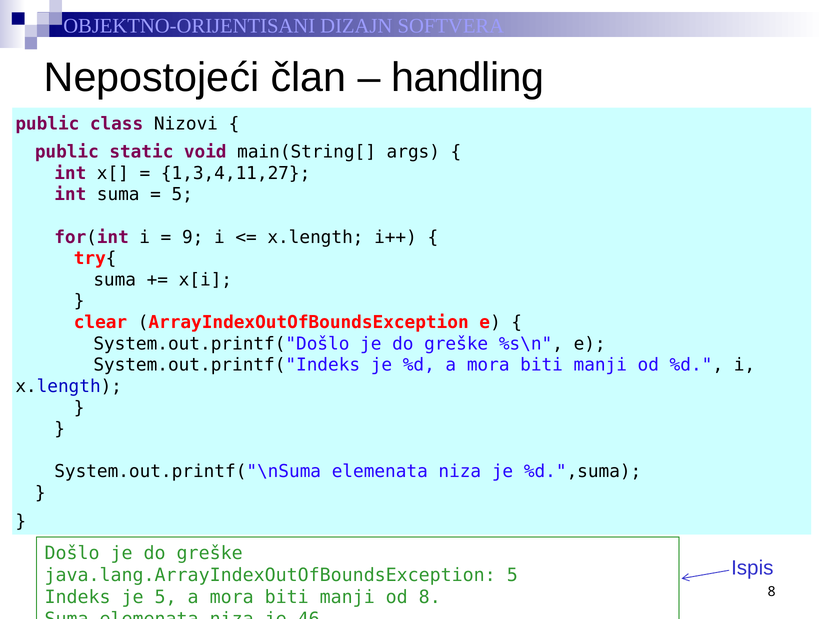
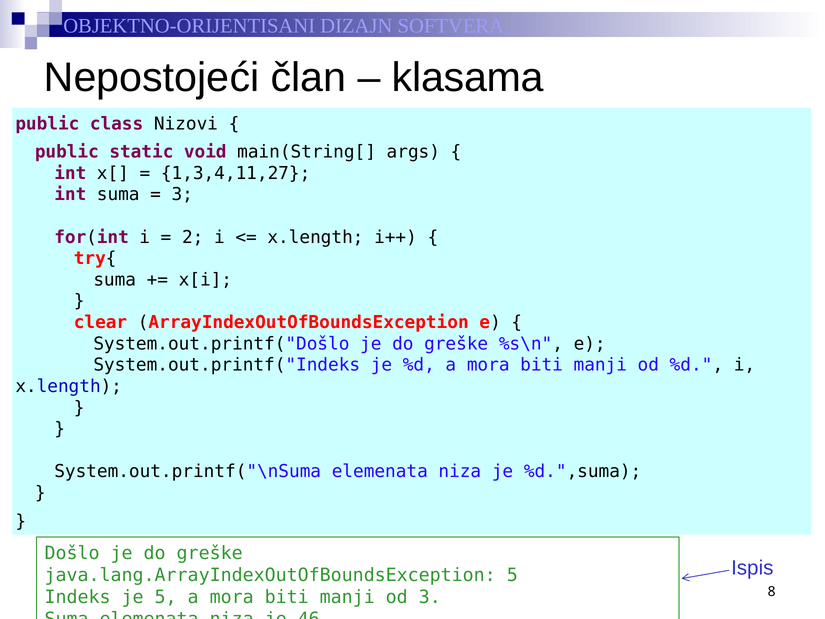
handling: handling -> klasama
5 at (182, 194): 5 -> 3
9: 9 -> 2
od 8: 8 -> 3
